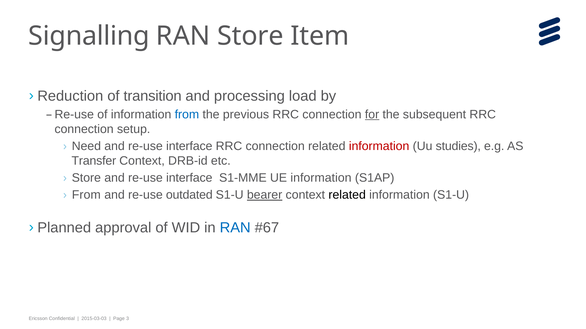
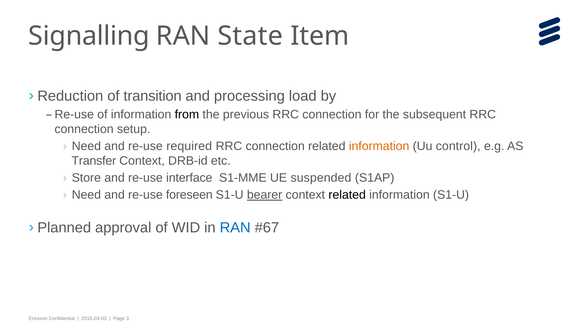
RAN Store: Store -> State
from at (187, 115) colour: blue -> black
for underline: present -> none
interface at (189, 146): interface -> required
information at (379, 146) colour: red -> orange
studies: studies -> control
UE information: information -> suspended
From at (86, 195): From -> Need
outdated: outdated -> foreseen
